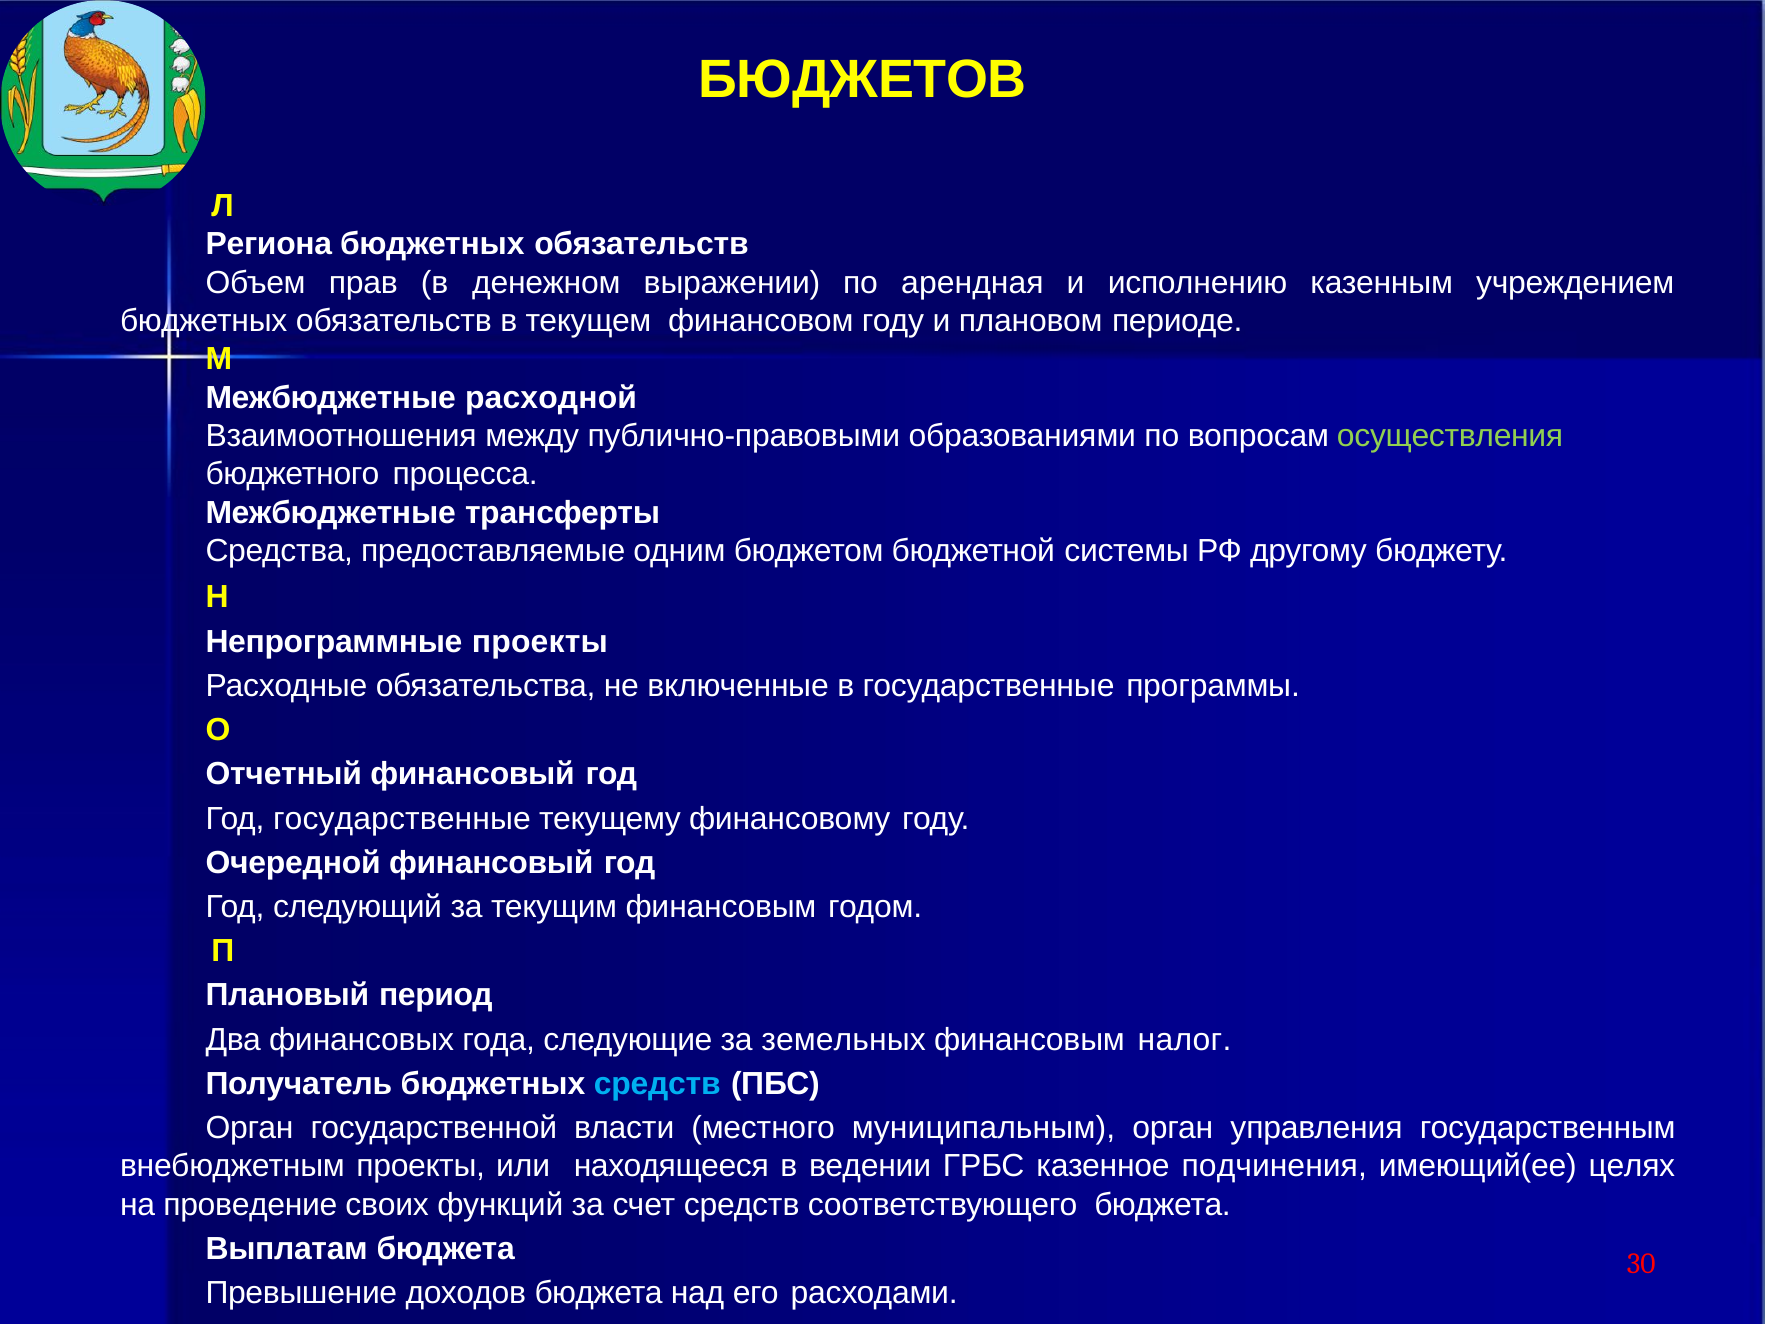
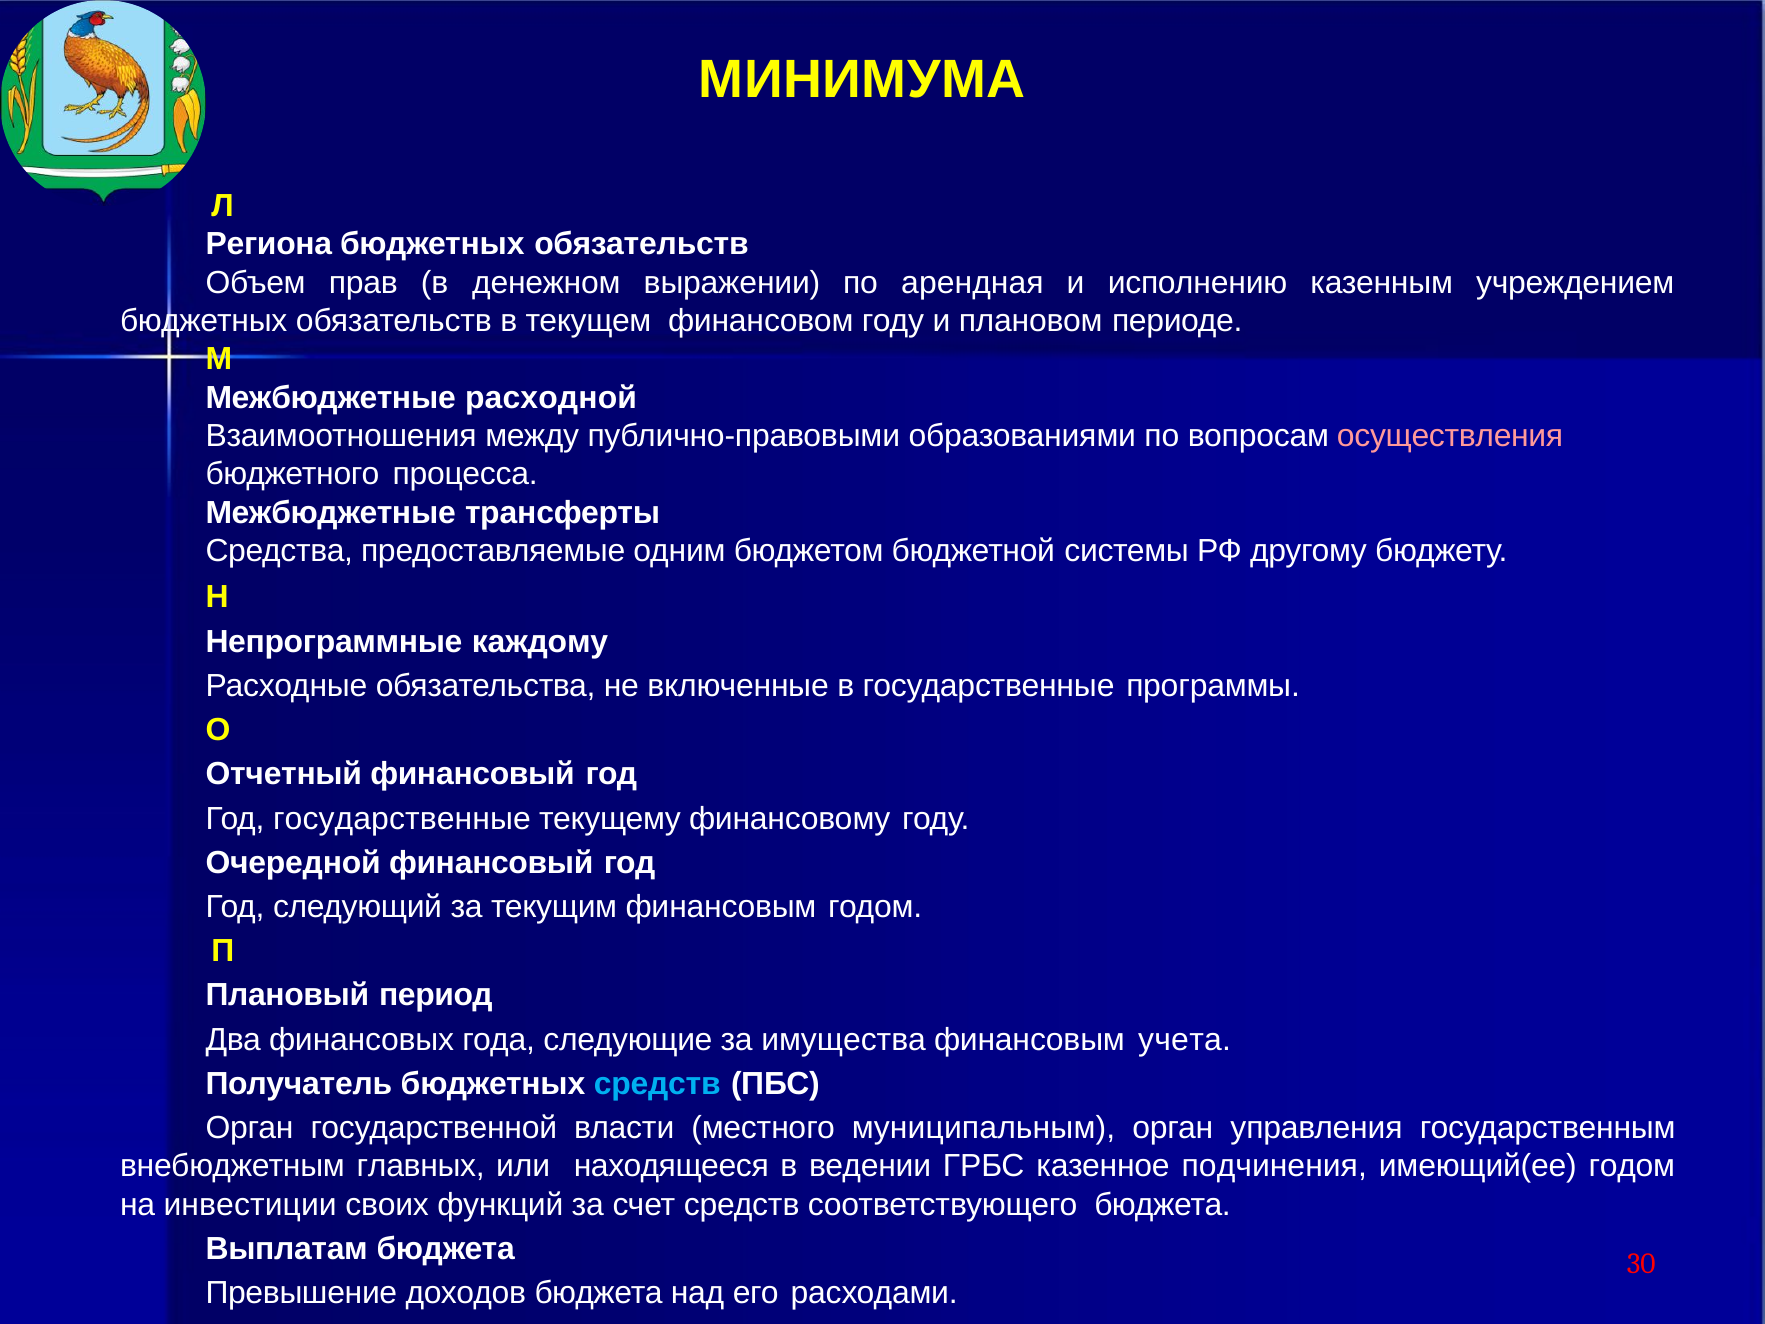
БЮДЖЕТОВ: БЮДЖЕТОВ -> МИНИМУМА
осуществления colour: light green -> pink
Непрограммные проекты: проекты -> каждому
земельных: земельных -> имущества
налог: налог -> учета
внебюджетным проекты: проекты -> главных
имеющий(ее целях: целях -> годом
проведение: проведение -> инвестиции
